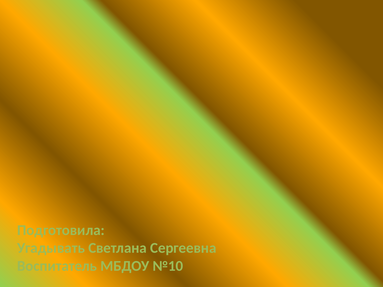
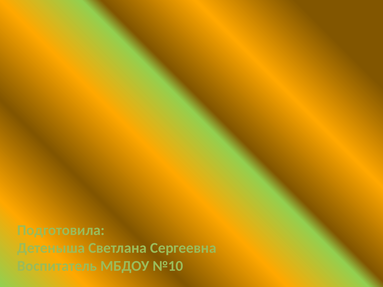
Угадывать: Угадывать -> Детеныша
